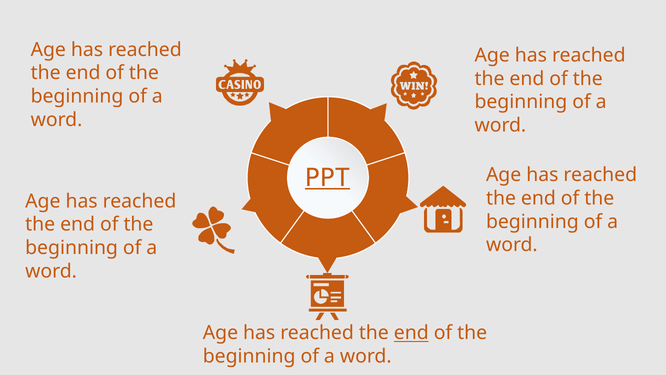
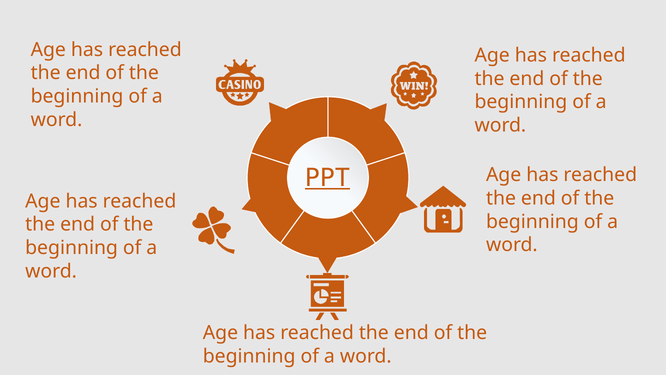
end at (411, 333) underline: present -> none
